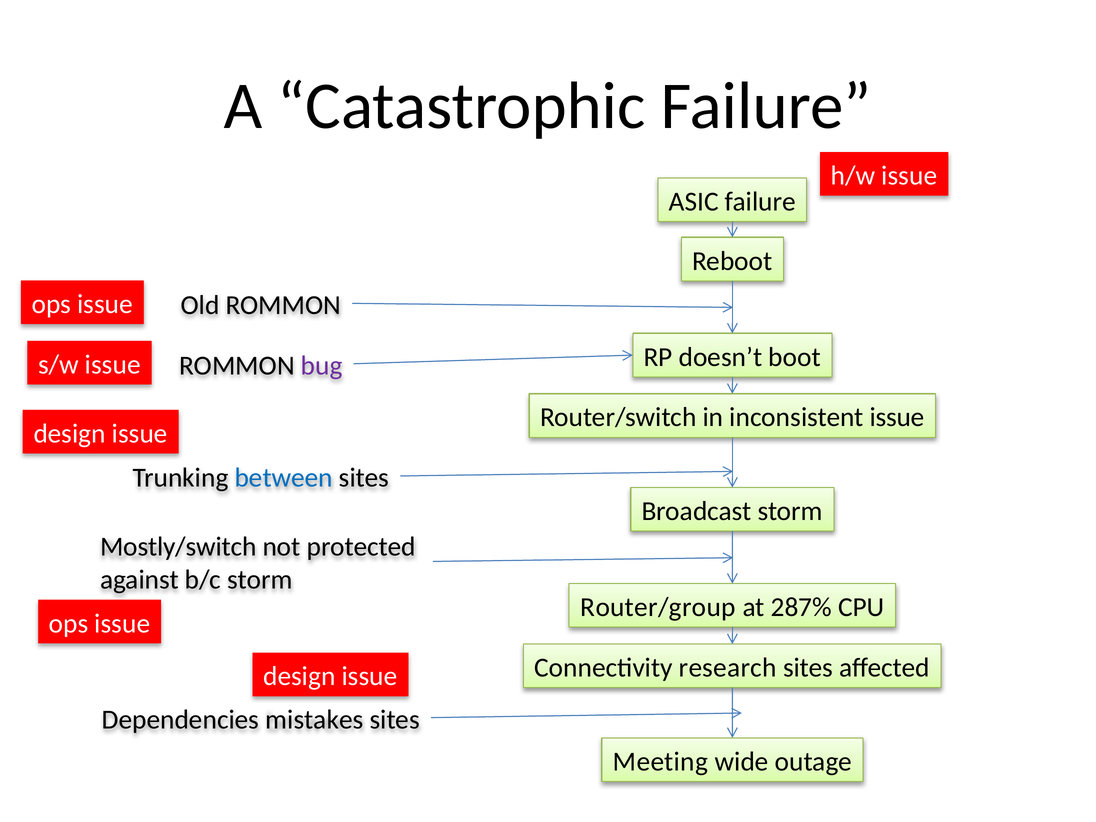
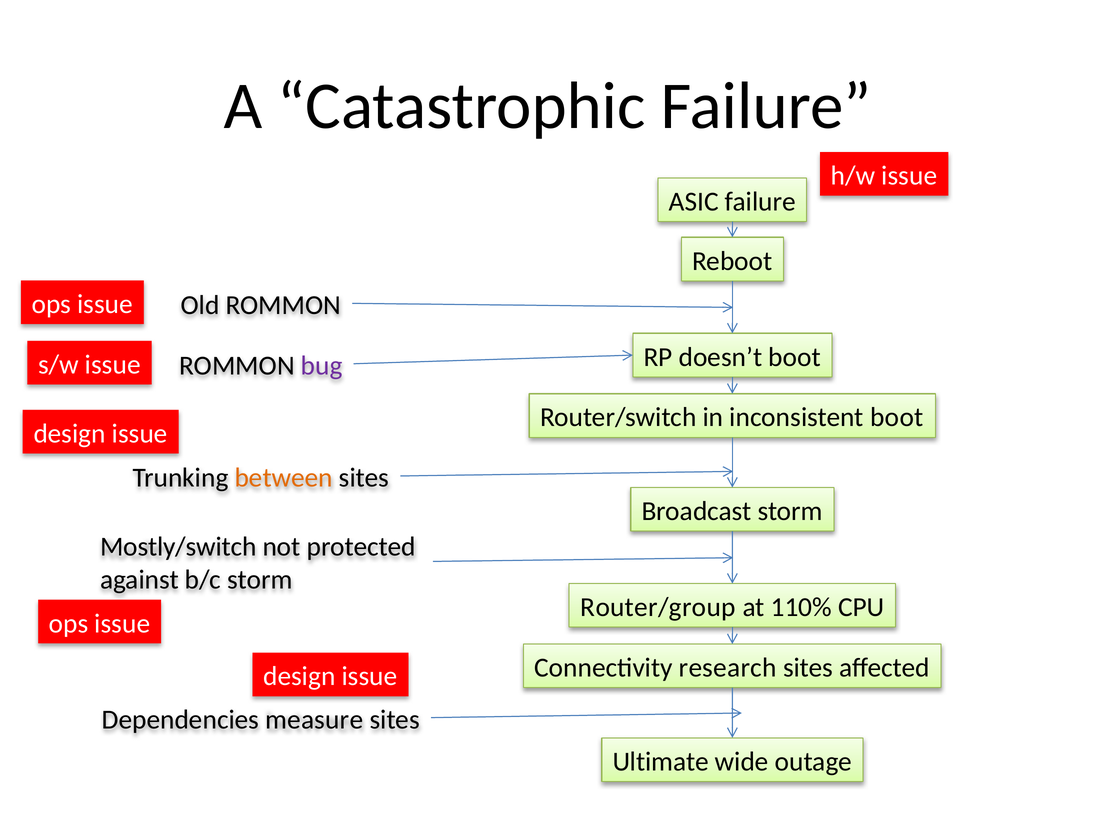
inconsistent issue: issue -> boot
between colour: blue -> orange
287%: 287% -> 110%
mistakes: mistakes -> measure
Meeting: Meeting -> Ultimate
